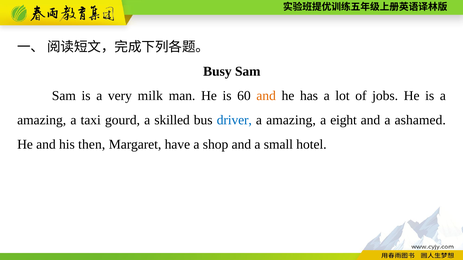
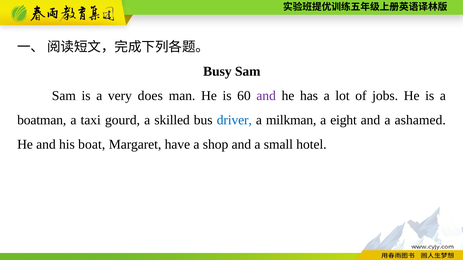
milk: milk -> does
and at (266, 96) colour: orange -> purple
amazing at (42, 120): amazing -> boatman
amazing at (291, 120): amazing -> milkman
then: then -> boat
